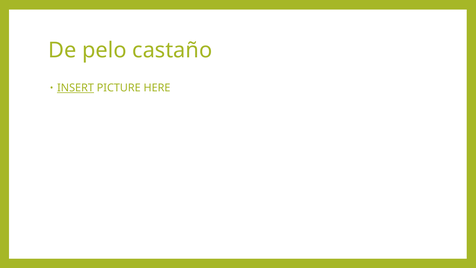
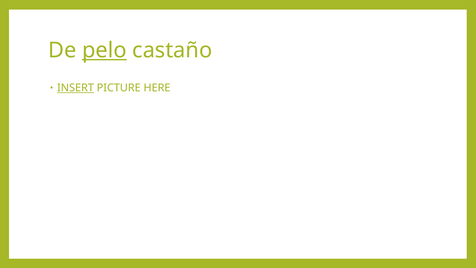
pelo underline: none -> present
